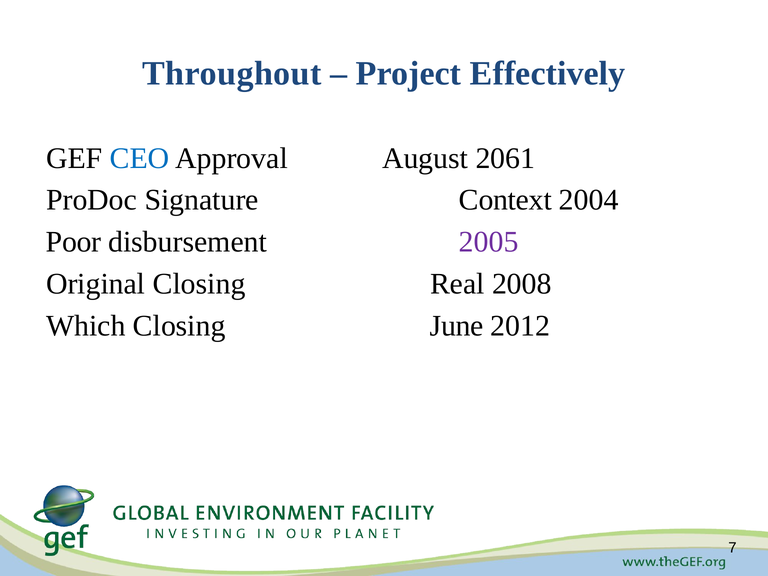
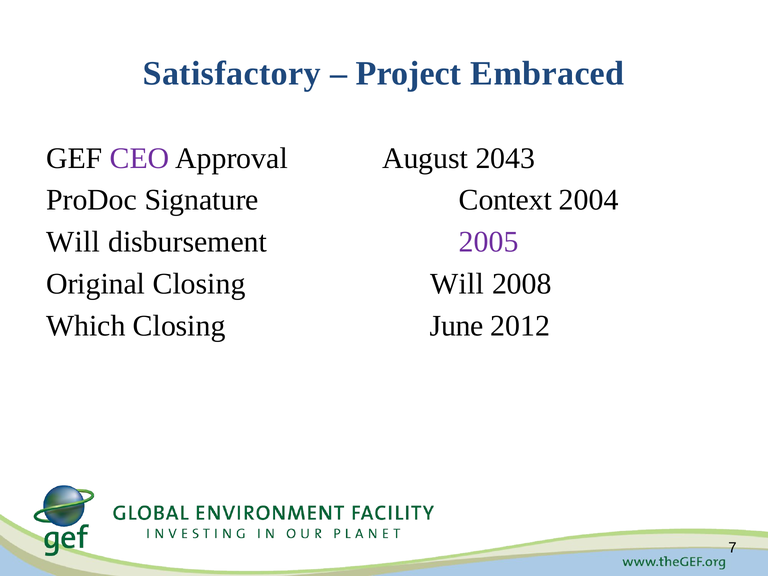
Throughout: Throughout -> Satisfactory
Effectively: Effectively -> Embraced
CEO colour: blue -> purple
2061: 2061 -> 2043
Poor at (74, 242): Poor -> Will
Closing Real: Real -> Will
